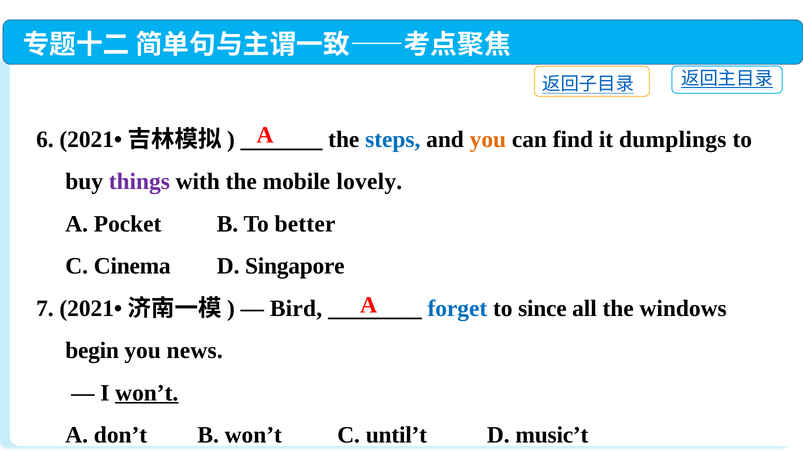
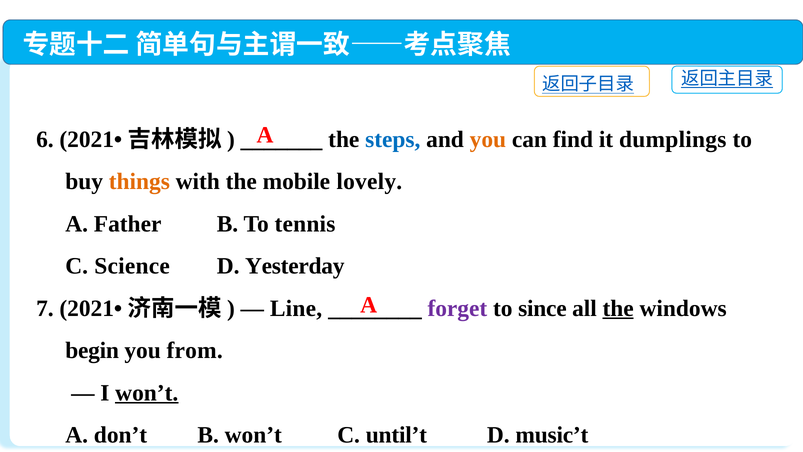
things colour: purple -> orange
Pocket: Pocket -> Father
better: better -> tennis
Cinema: Cinema -> Science
Singapore: Singapore -> Yesterday
Bird: Bird -> Line
forget colour: blue -> purple
the at (618, 308) underline: none -> present
news: news -> from
